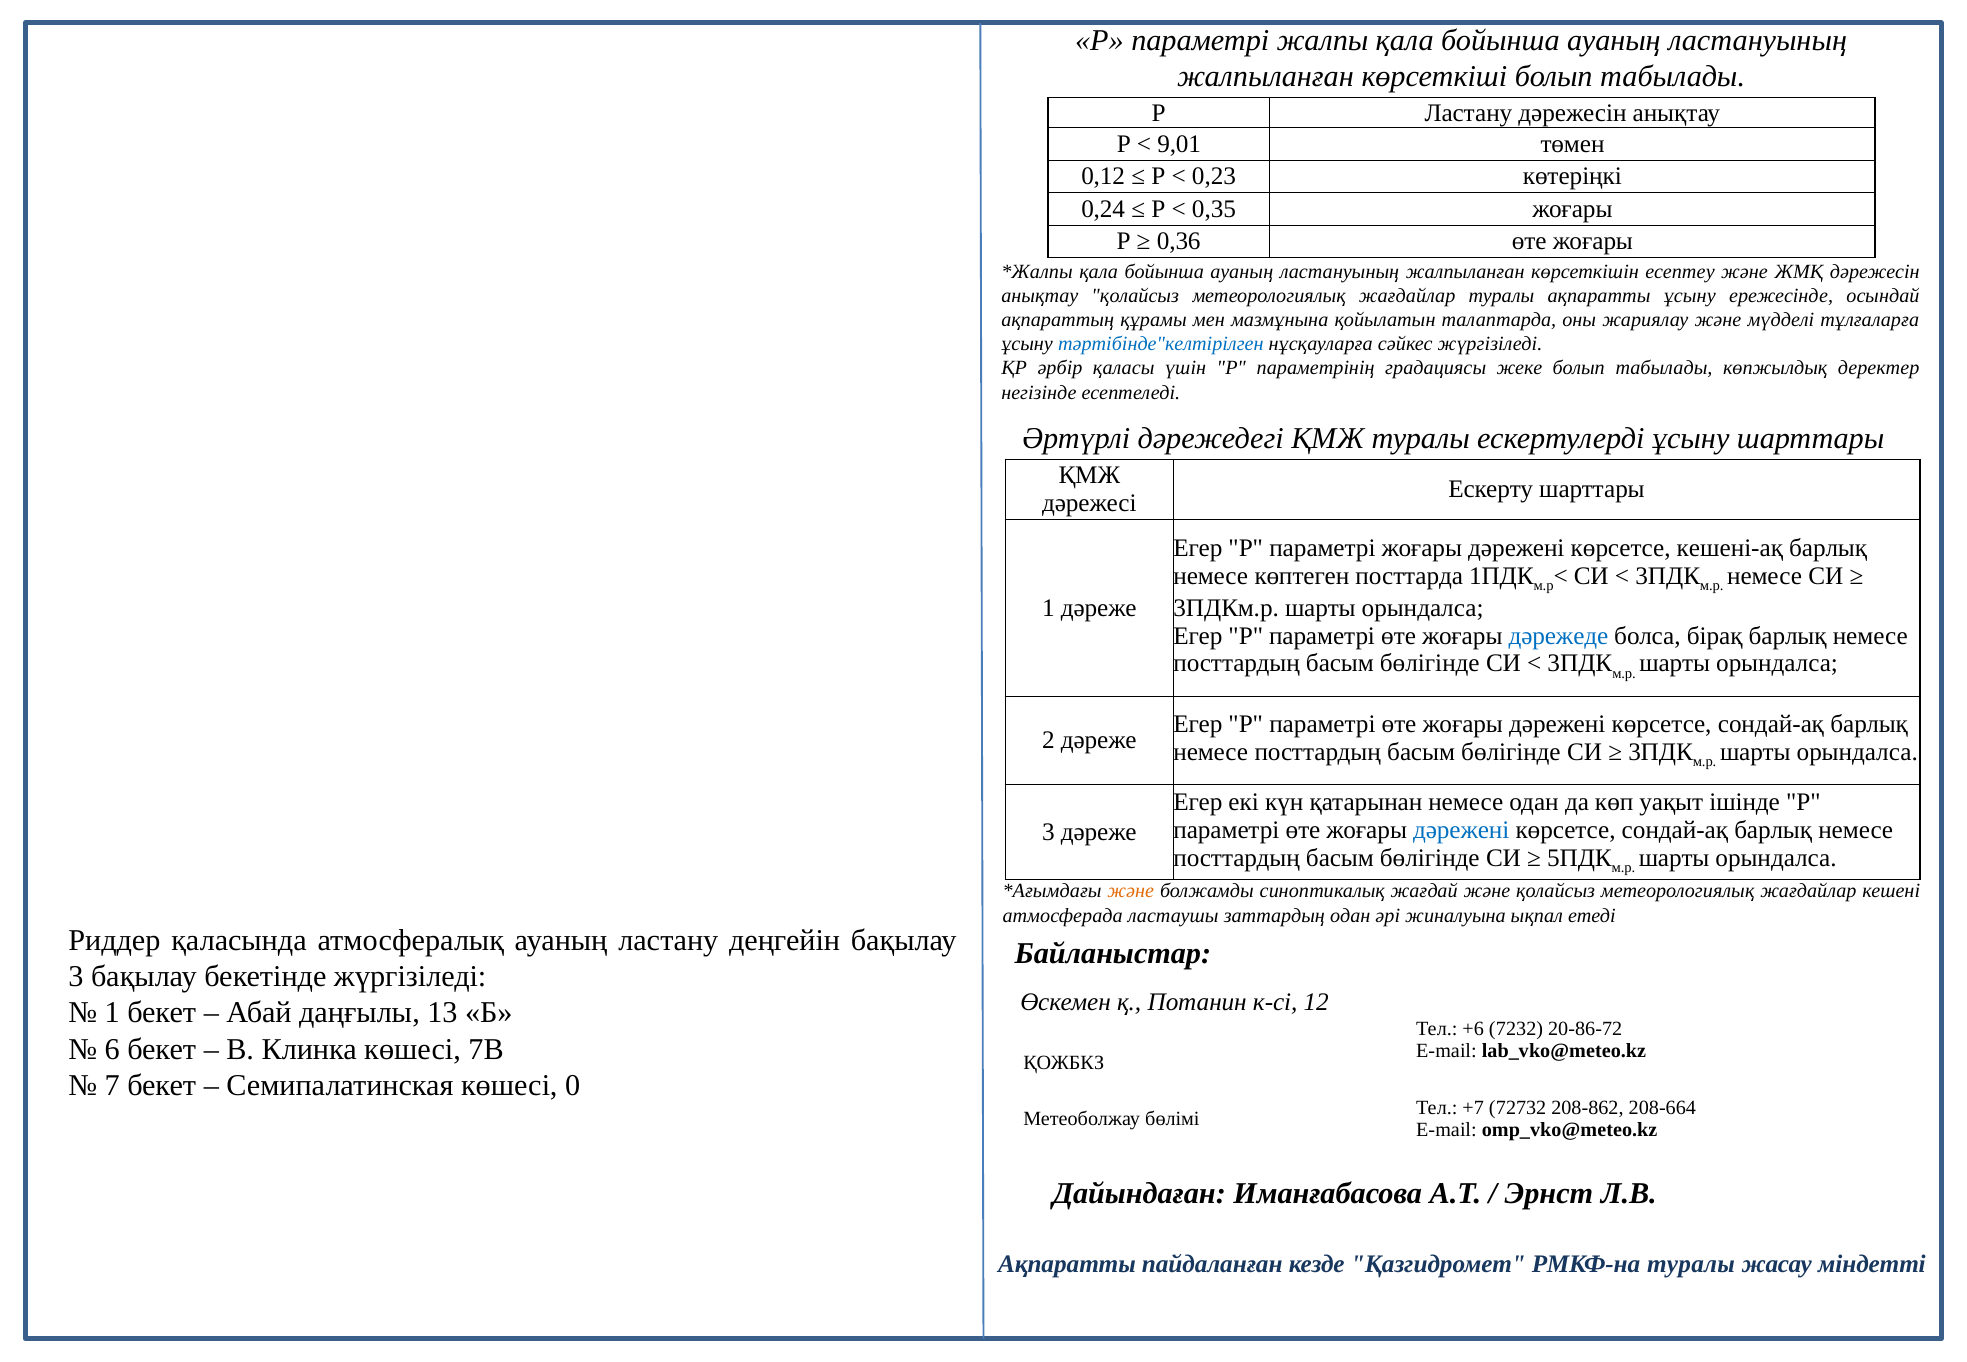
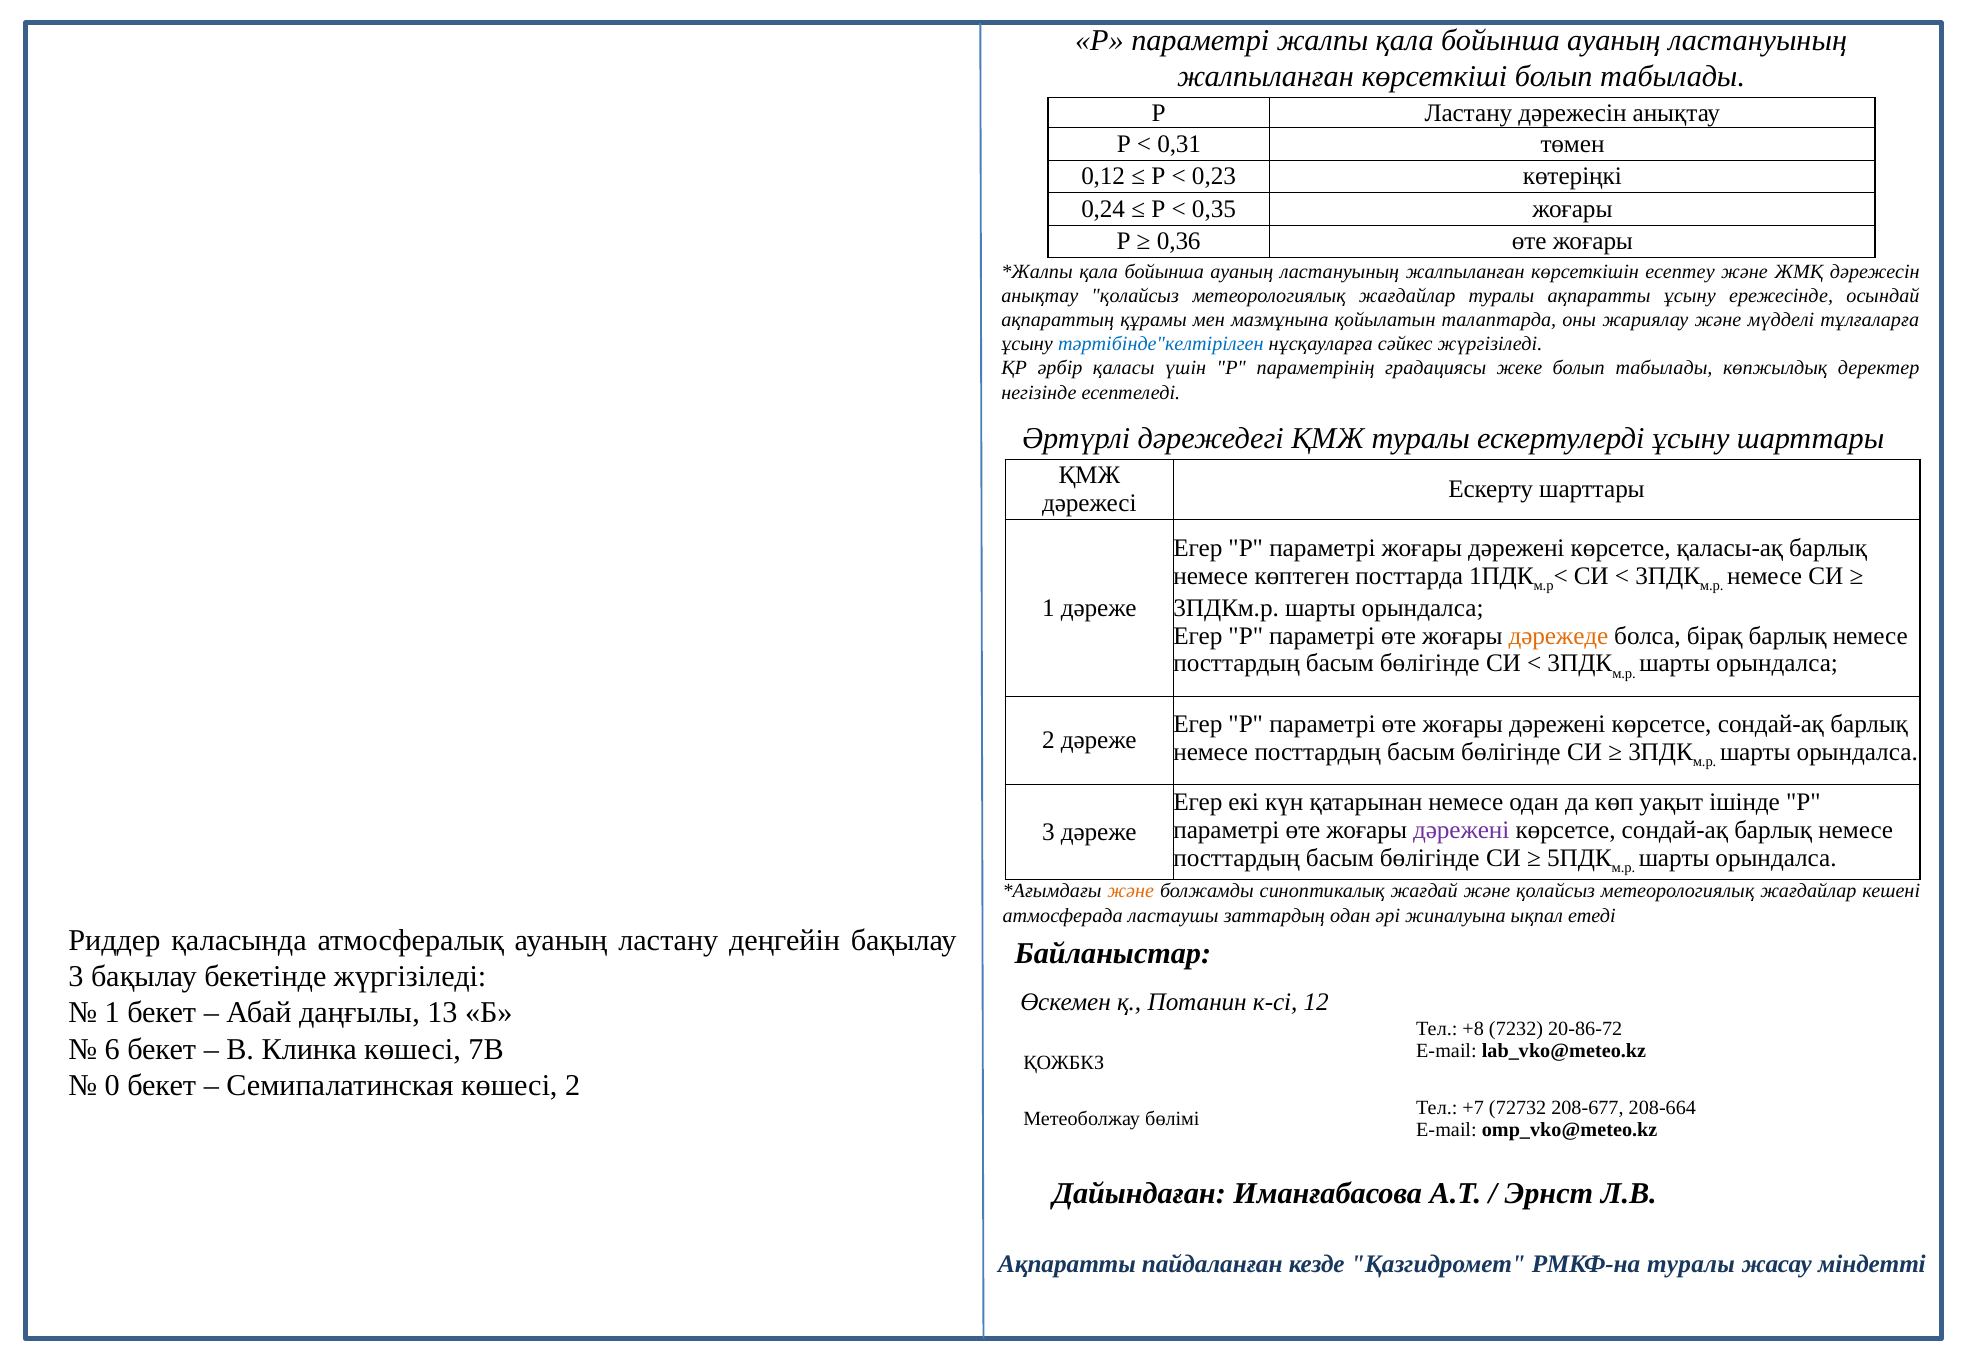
9,01: 9,01 -> 0,31
кешені-ақ: кешені-ақ -> қаласы-ақ
дәрежеде colour: blue -> orange
дәрежені at (1461, 830) colour: blue -> purple
+6: +6 -> +8
7: 7 -> 0
көшесі 0: 0 -> 2
208-862: 208-862 -> 208-677
